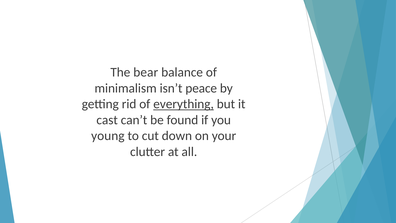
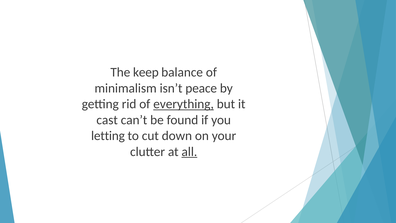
bear: bear -> keep
young: young -> letting
all underline: none -> present
